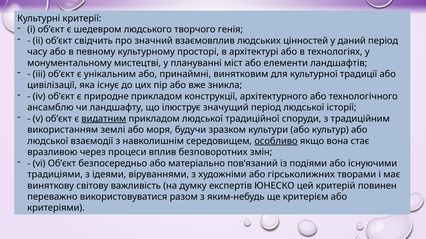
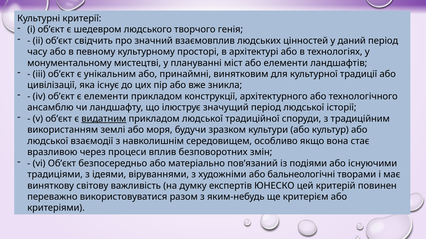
є природне: природне -> елементи
особливо underline: present -> none
гірськолижних: гірськолижних -> бальнеологічні
